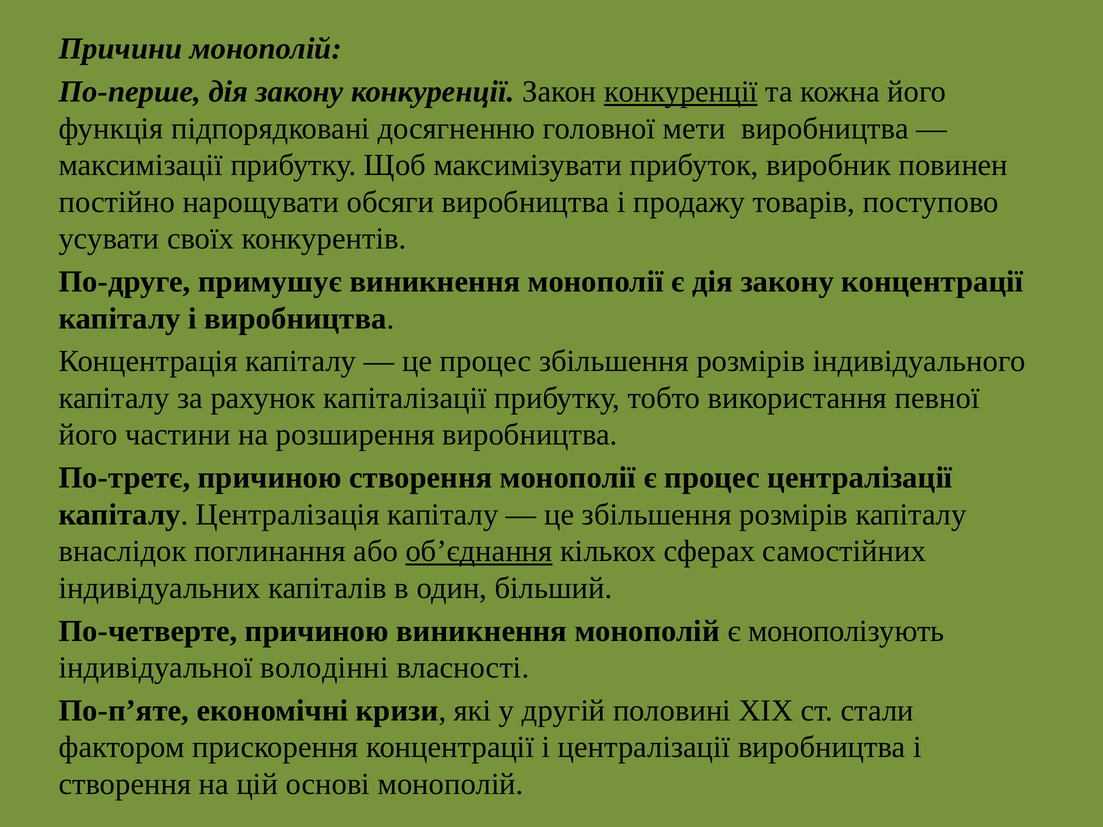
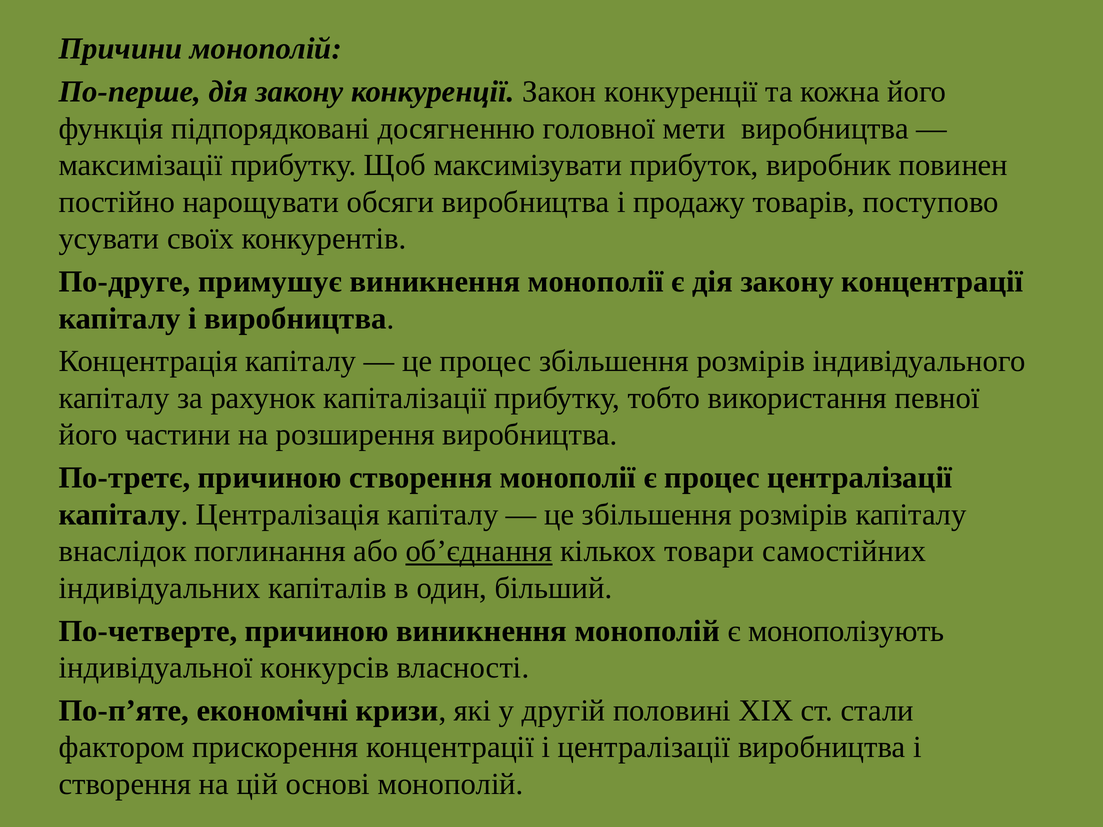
конкуренції at (681, 92) underline: present -> none
сферах: сферах -> товари
володінні: володінні -> конкурсів
